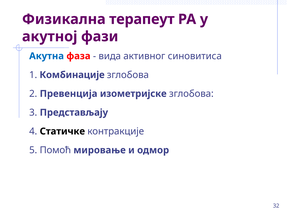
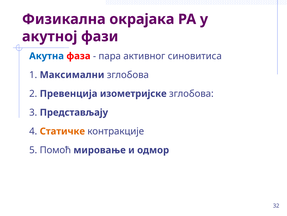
терапеут: терапеут -> окрајака
вида: вида -> пара
Комбинације: Комбинације -> Максимални
Статичке colour: black -> orange
